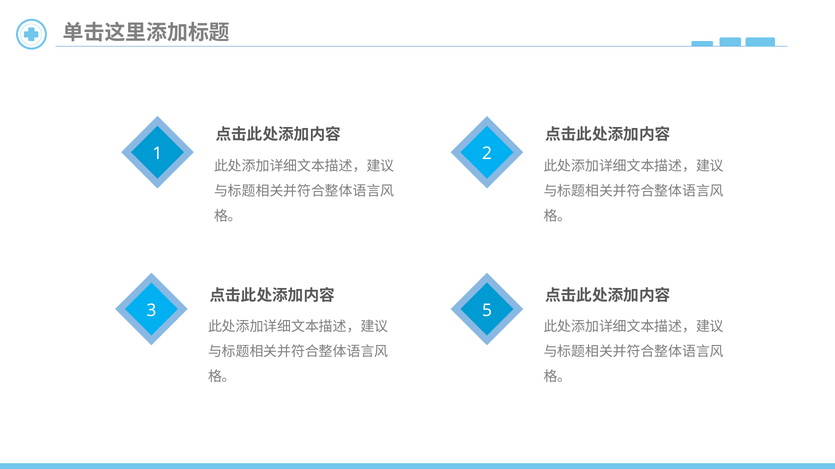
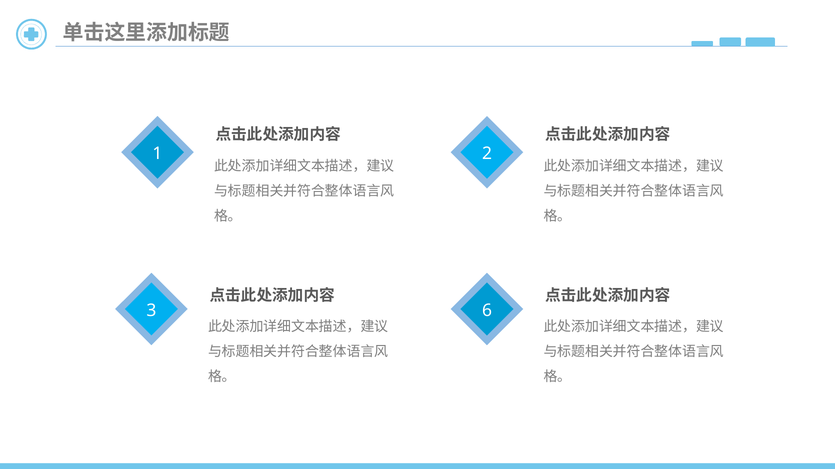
5: 5 -> 6
